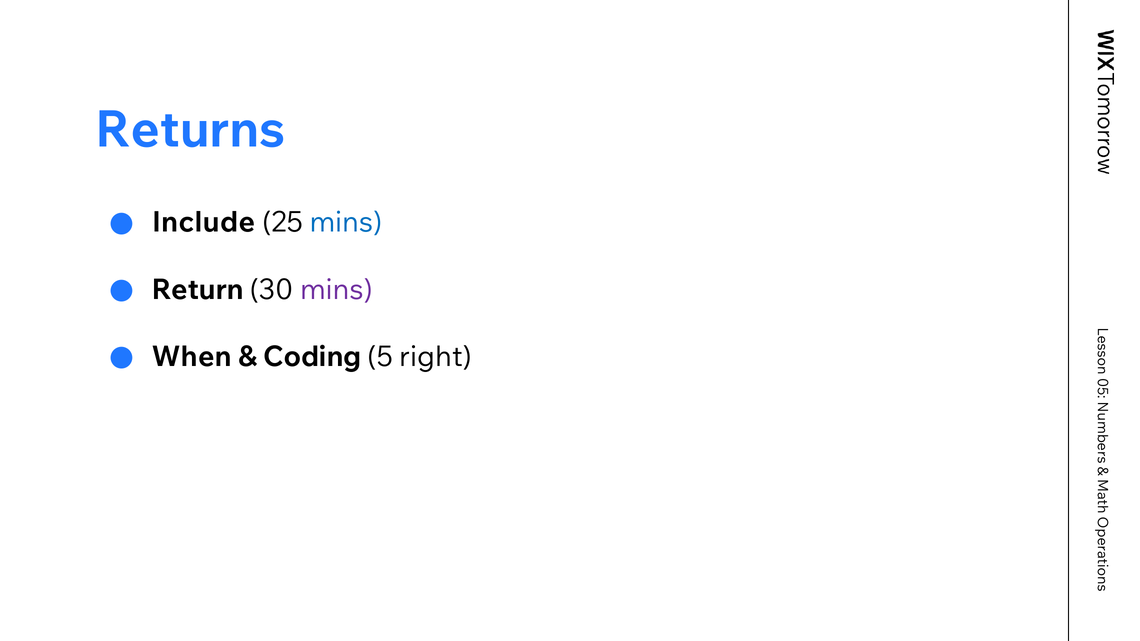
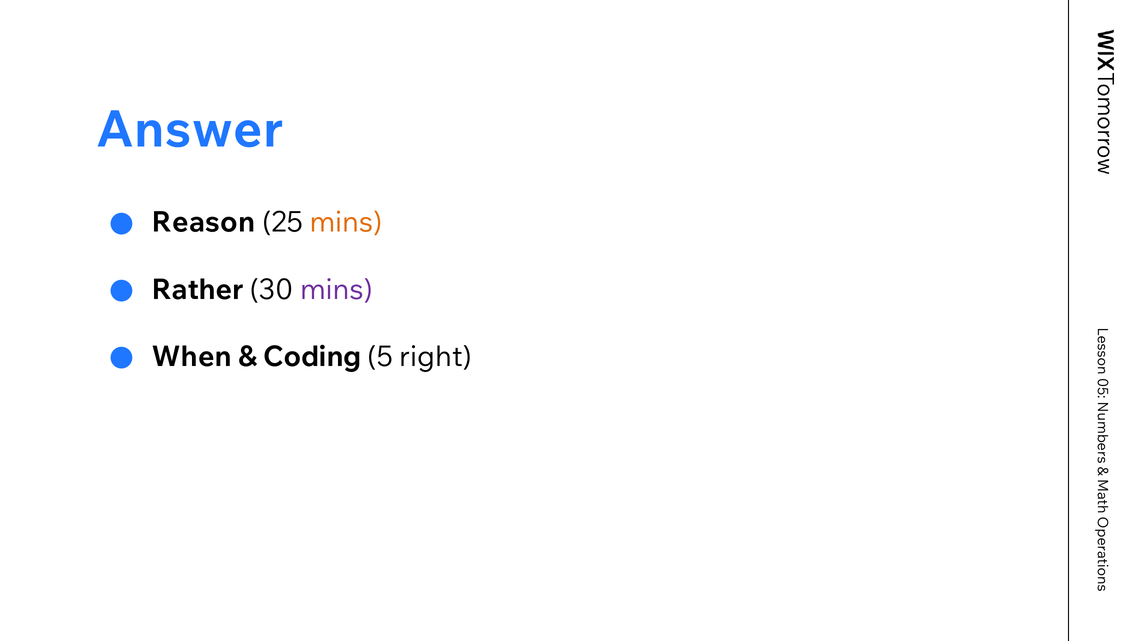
Returns: Returns -> Answer
Include: Include -> Reason
mins at (346, 223) colour: blue -> orange
Return: Return -> Rather
